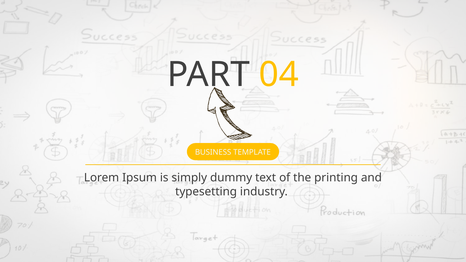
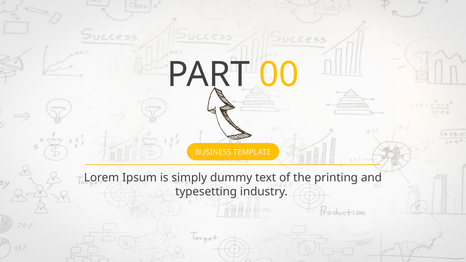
04: 04 -> 00
